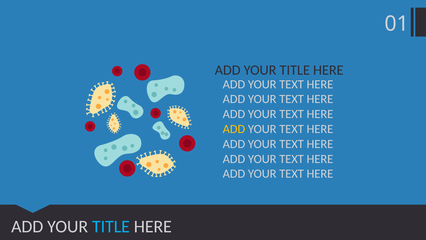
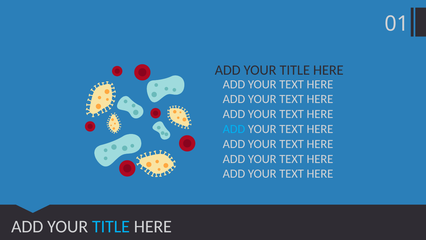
ADD at (234, 129) colour: yellow -> light blue
